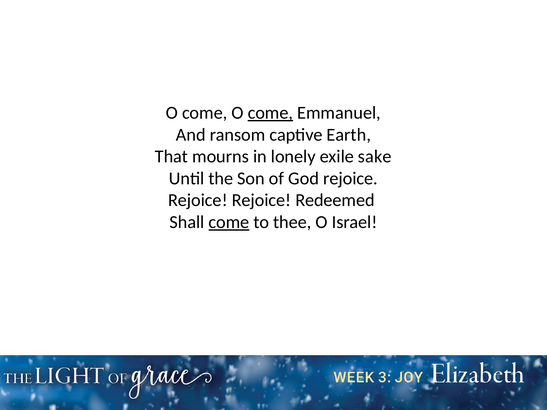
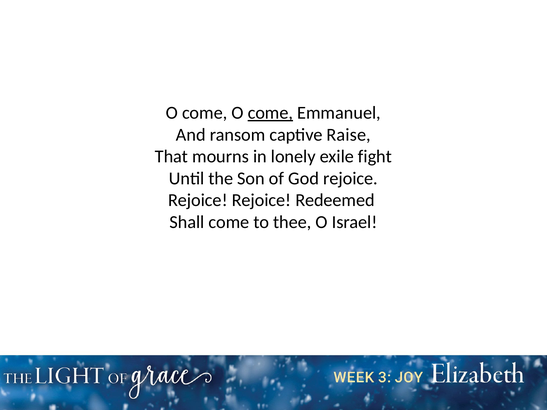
Earth: Earth -> Raise
sake: sake -> fight
come at (229, 222) underline: present -> none
